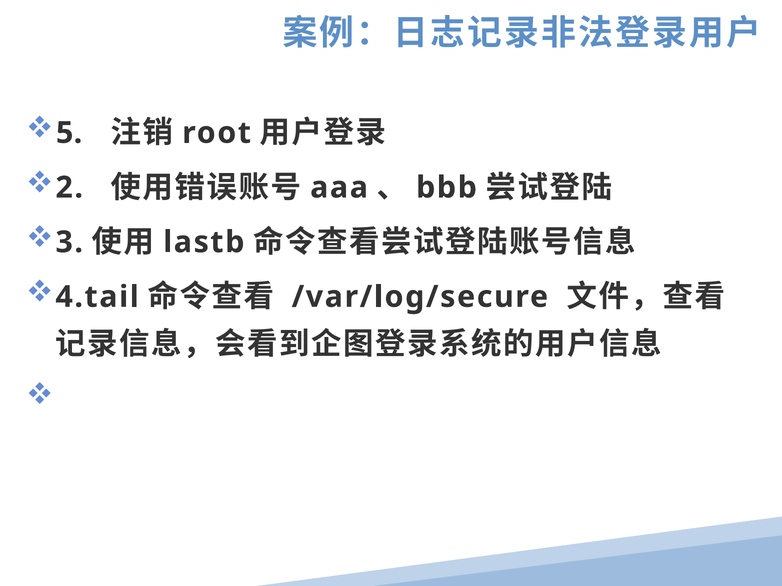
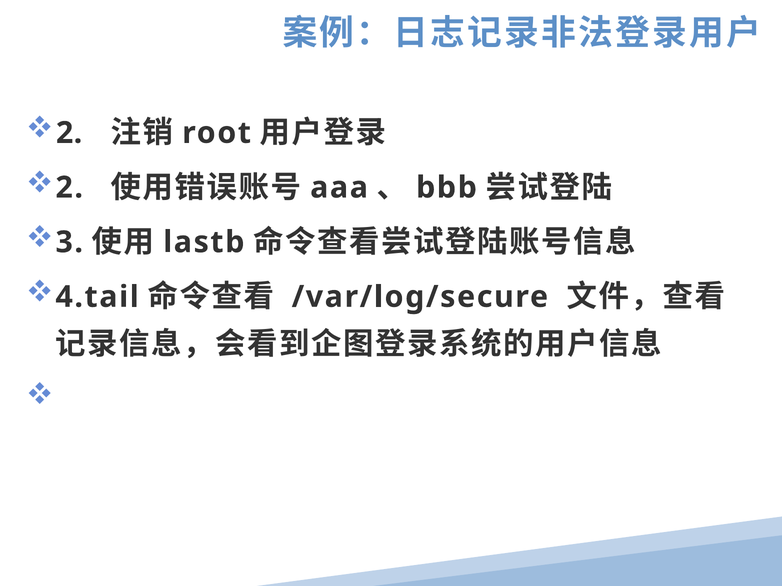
5 at (69, 133): 5 -> 2
